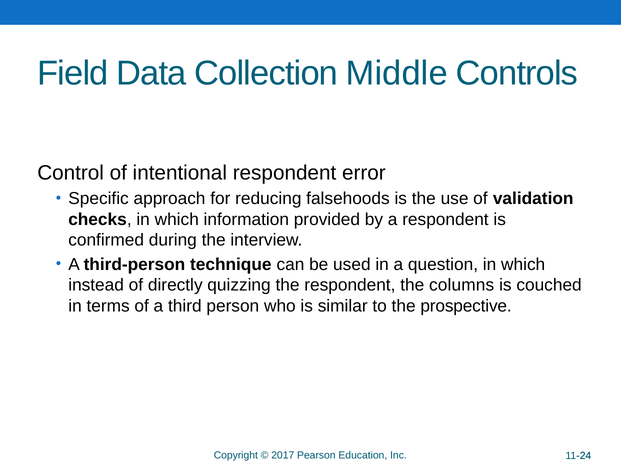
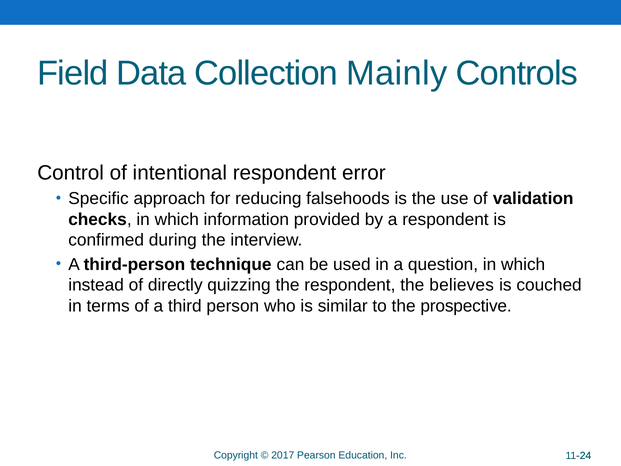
Middle: Middle -> Mainly
columns: columns -> believes
